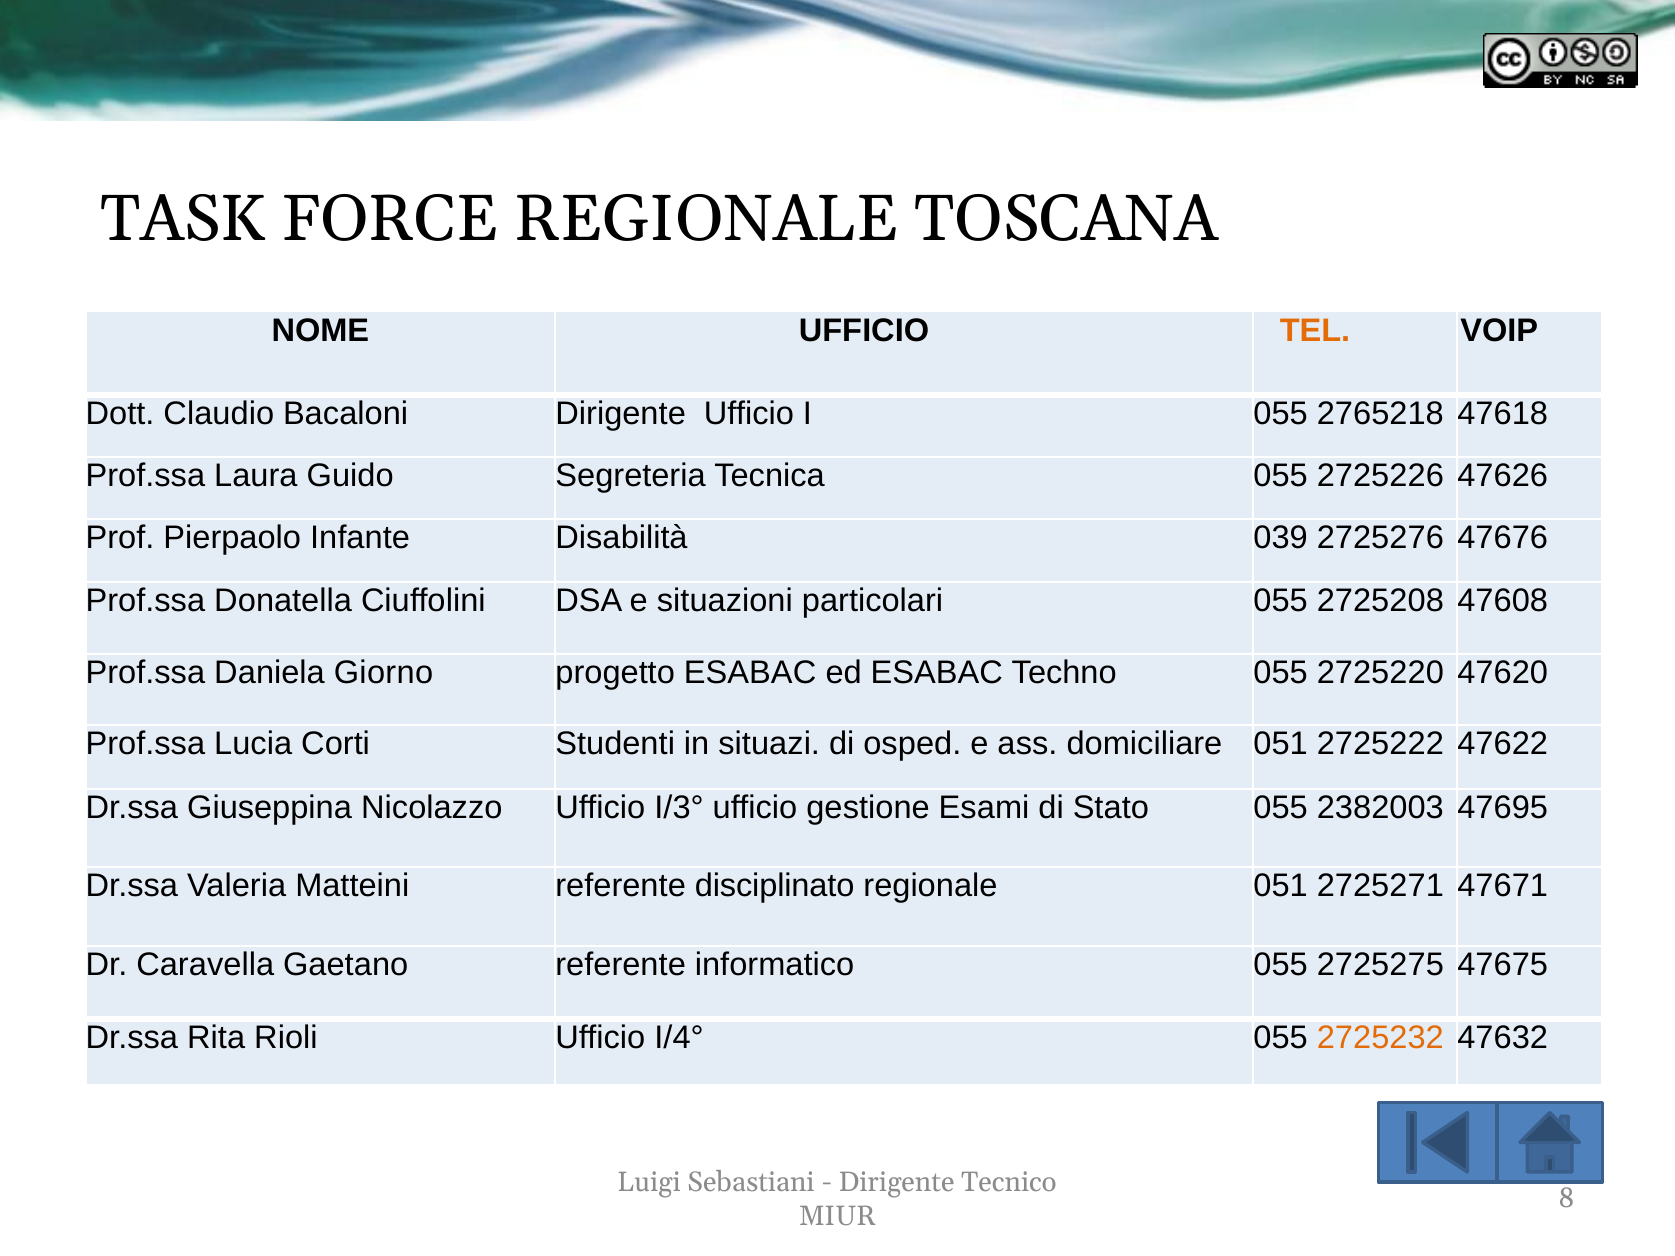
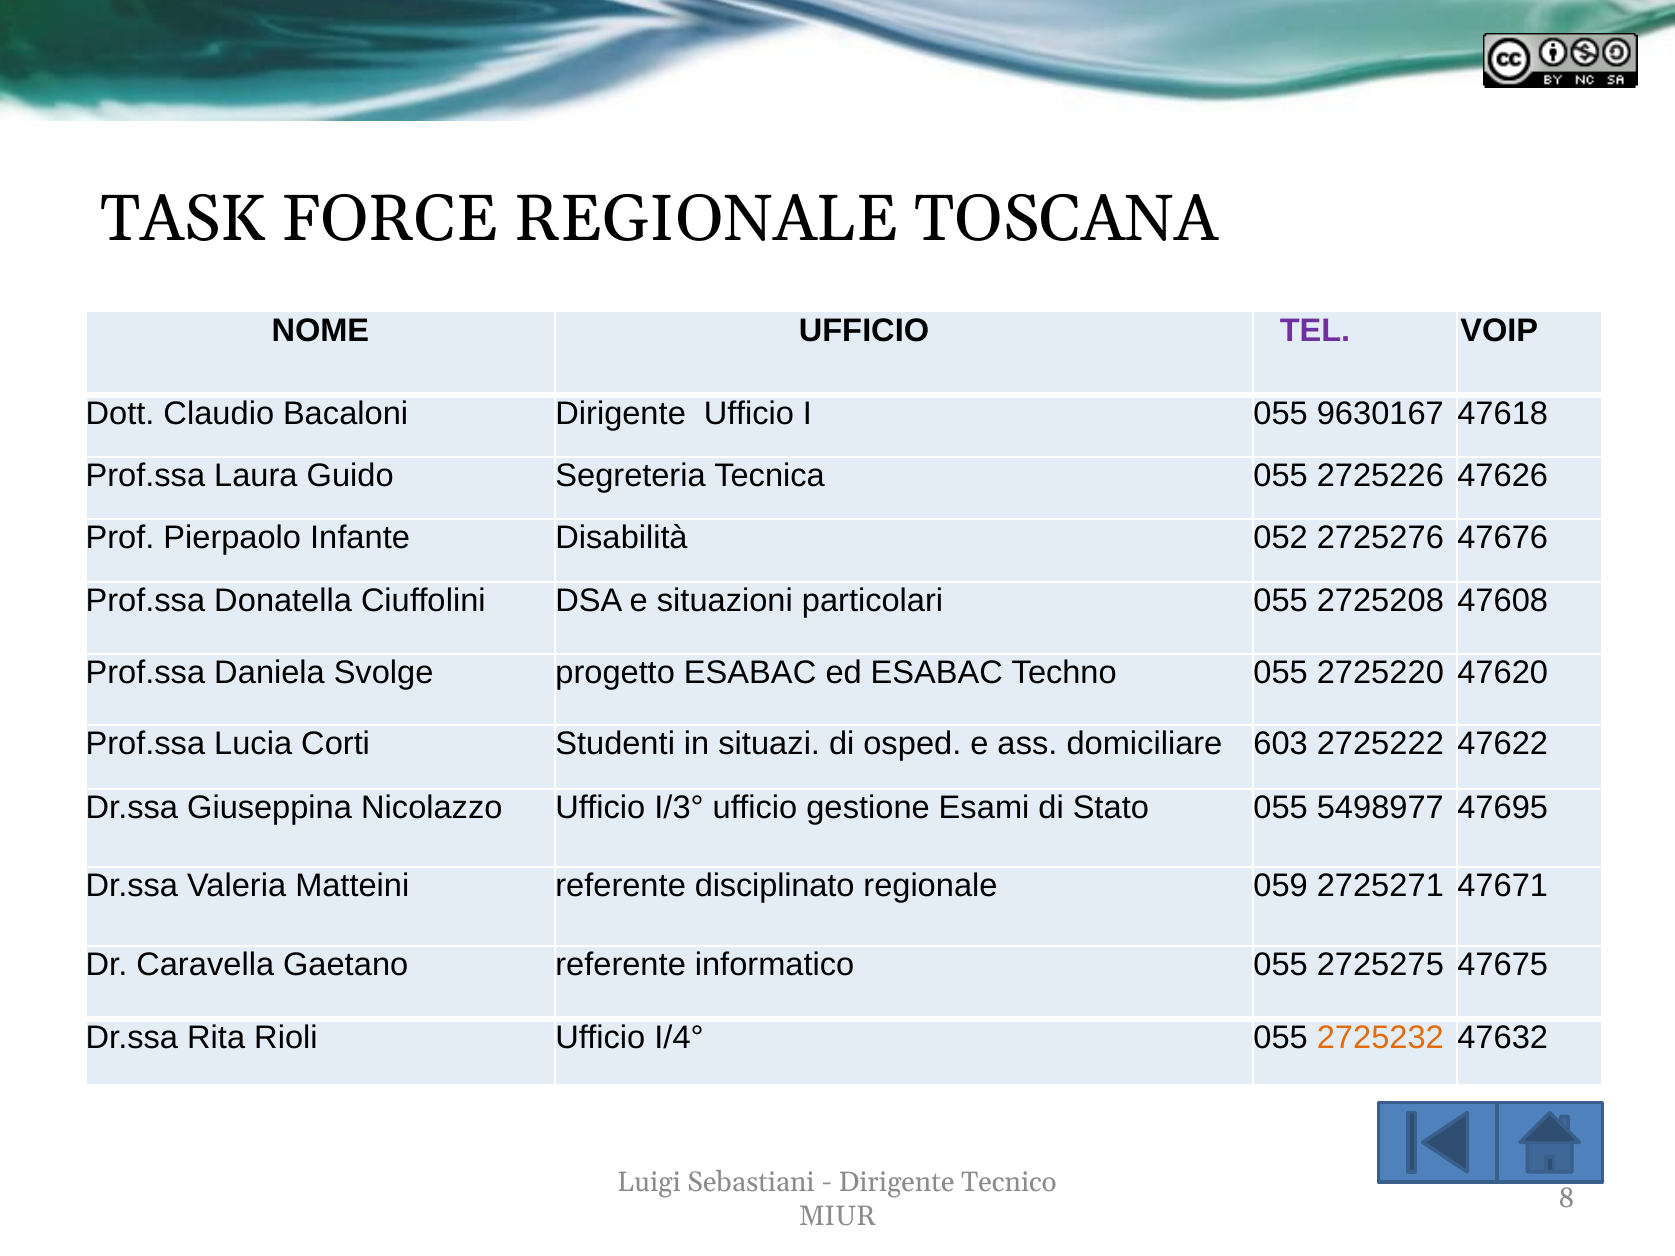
TEL colour: orange -> purple
2765218: 2765218 -> 9630167
039: 039 -> 052
Giorno: Giorno -> Svolge
domiciliare 051: 051 -> 603
2382003: 2382003 -> 5498977
regionale 051: 051 -> 059
